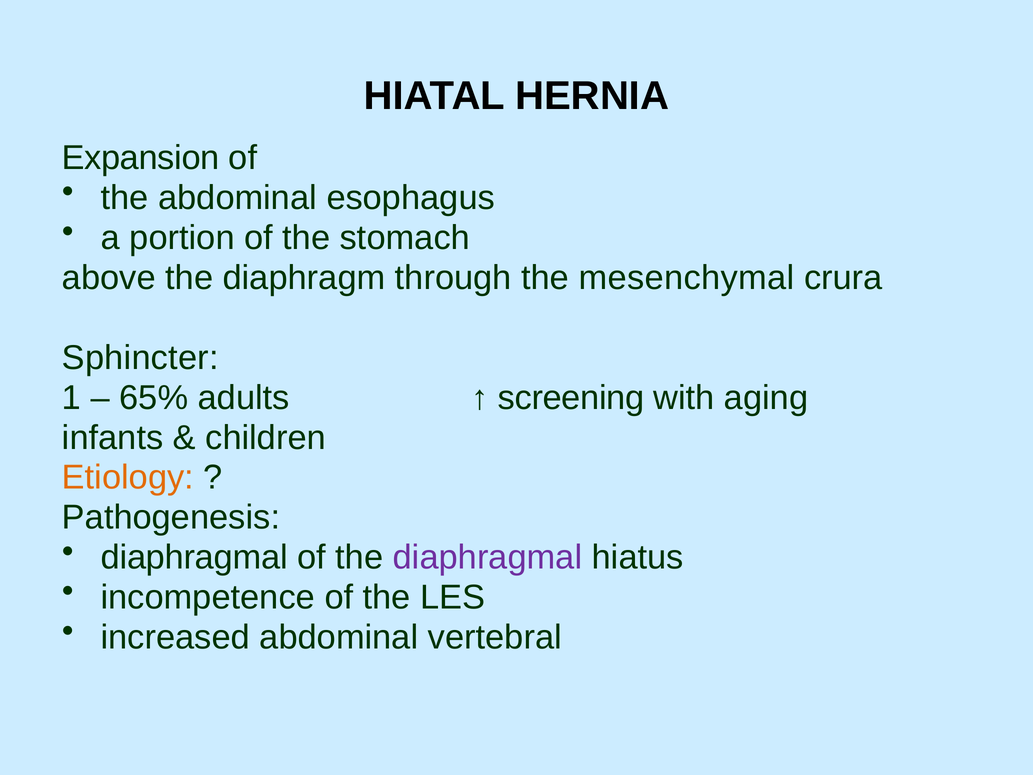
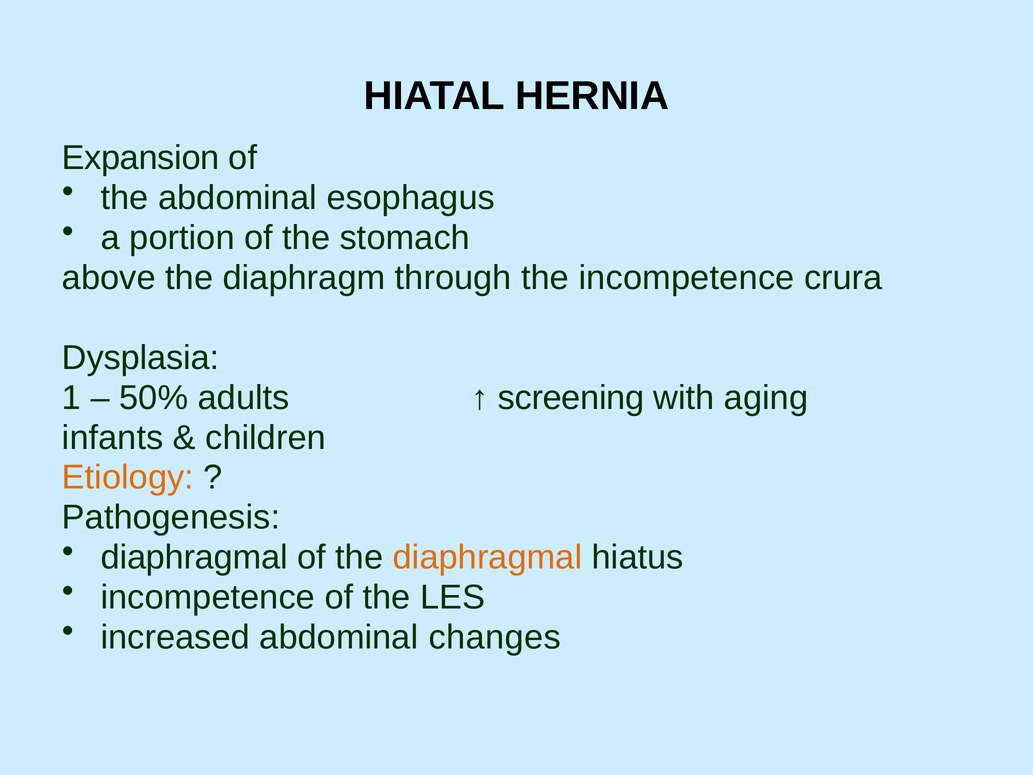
the mesenchymal: mesenchymal -> incompetence
Sphincter: Sphincter -> Dysplasia
65%: 65% -> 50%
diaphragmal at (488, 557) colour: purple -> orange
vertebral: vertebral -> changes
